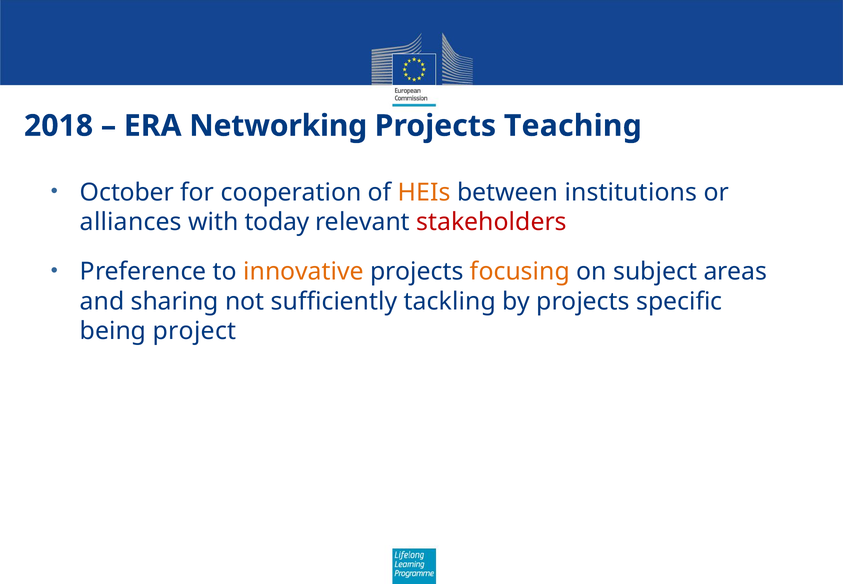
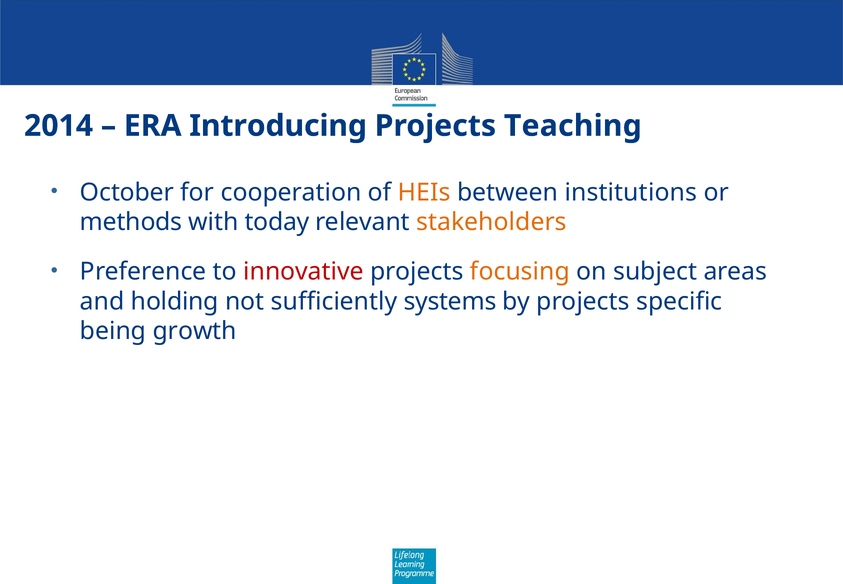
2018: 2018 -> 2014
Networking: Networking -> Introducing
alliances: alliances -> methods
stakeholders colour: red -> orange
innovative colour: orange -> red
sharing: sharing -> holding
tackling: tackling -> systems
project: project -> growth
